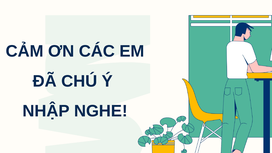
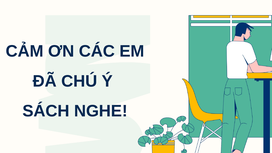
NHẬP: NHẬP -> SÁCH
